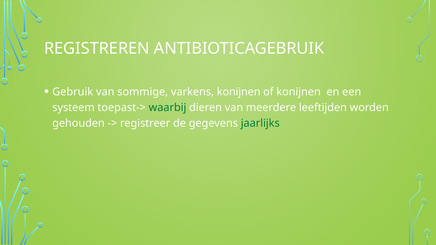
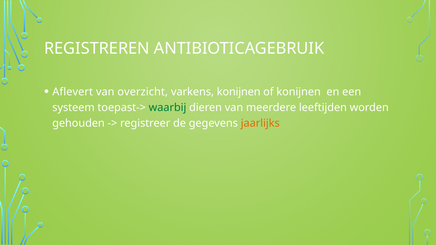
Gebruik: Gebruik -> Aflevert
sommige: sommige -> overzicht
jaarlijks colour: green -> orange
